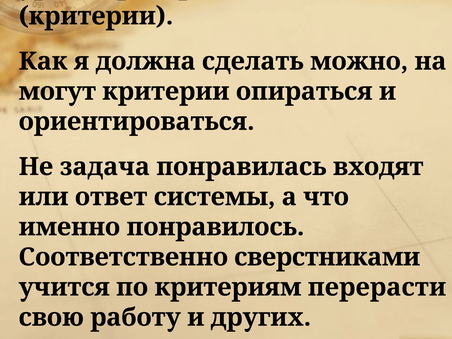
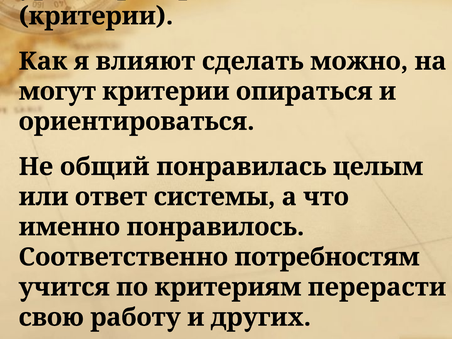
я должна: должна -> влияют
задача: задача -> общий
входят: входят -> целым
сверстниками: сверстниками -> потребностям
